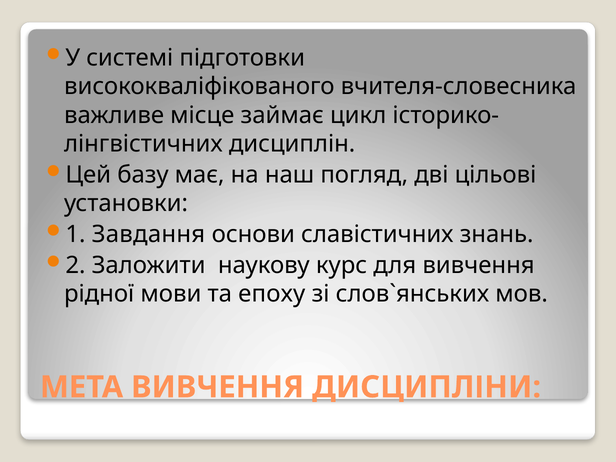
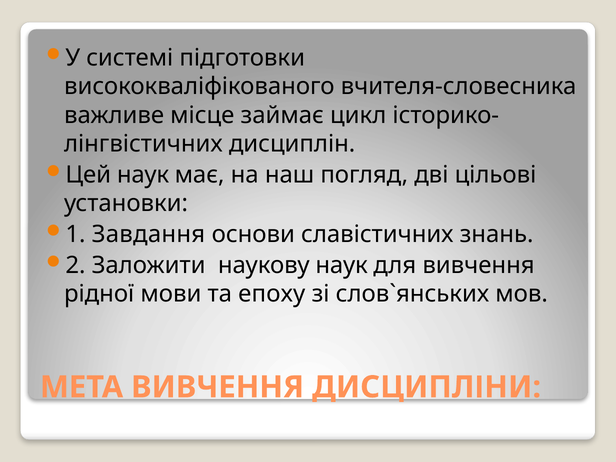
Цей базу: базу -> наук
наукову курс: курс -> наук
